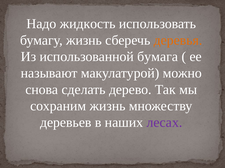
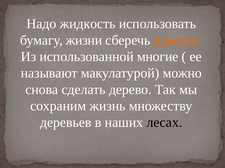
бумагу жизнь: жизнь -> жизни
бумага: бумага -> многие
лесах colour: purple -> black
